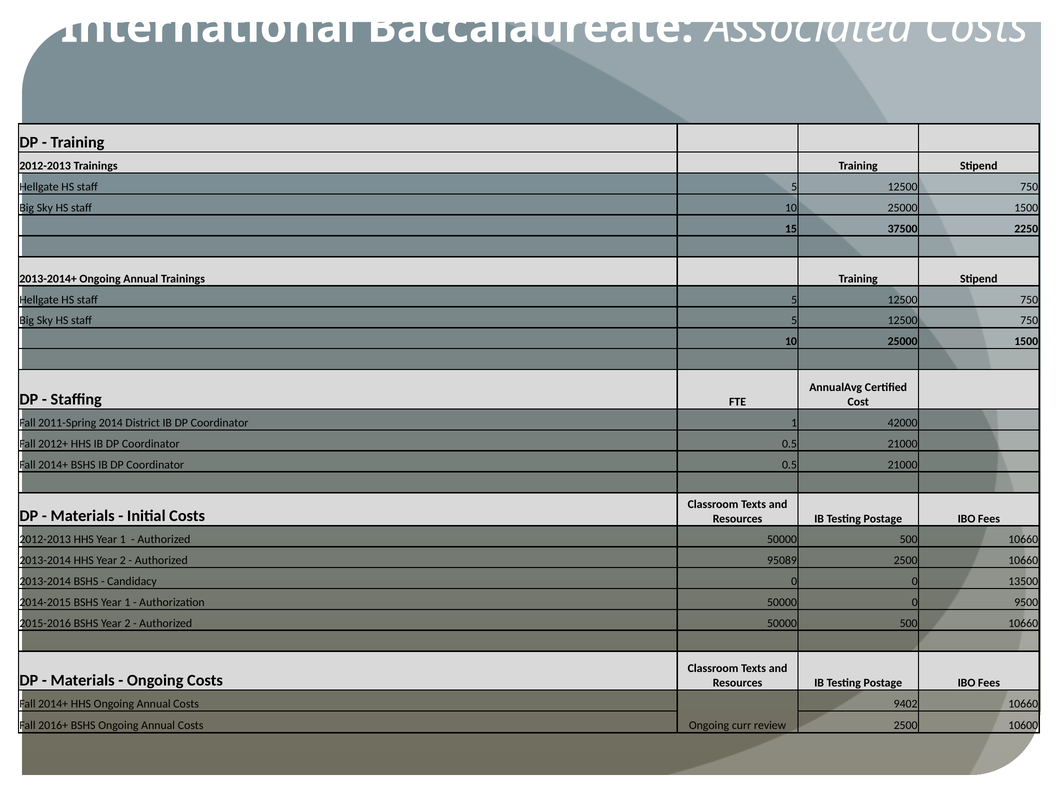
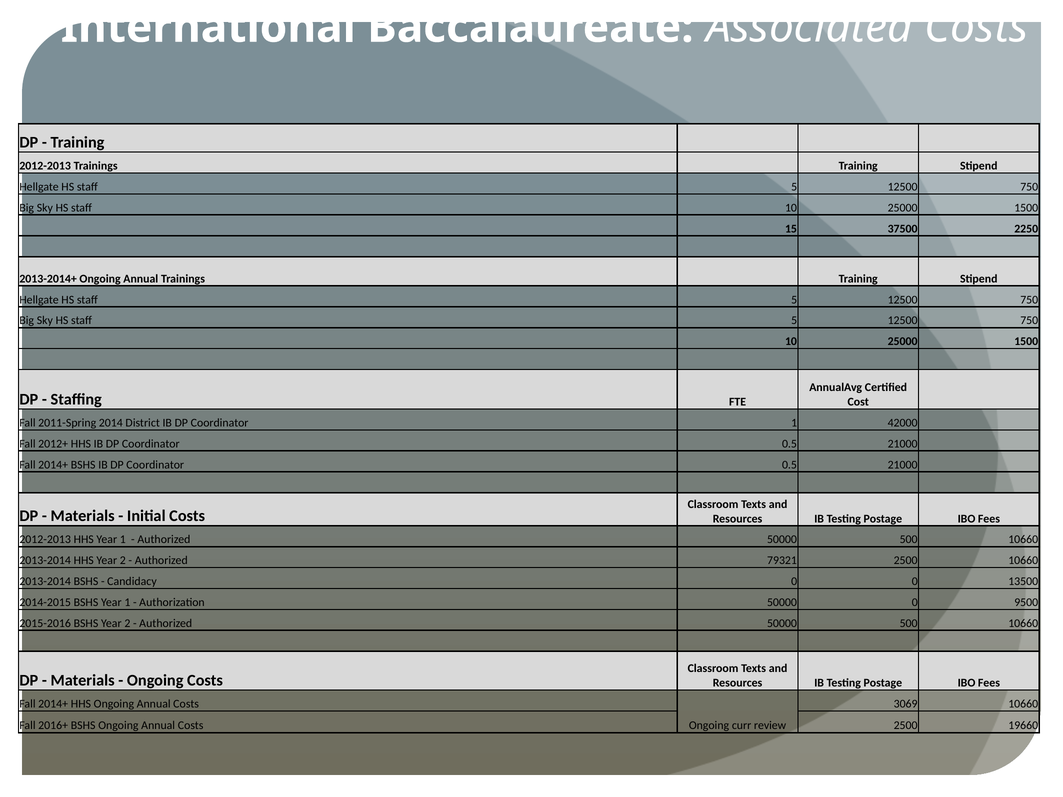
95089: 95089 -> 79321
9402: 9402 -> 3069
10600: 10600 -> 19660
